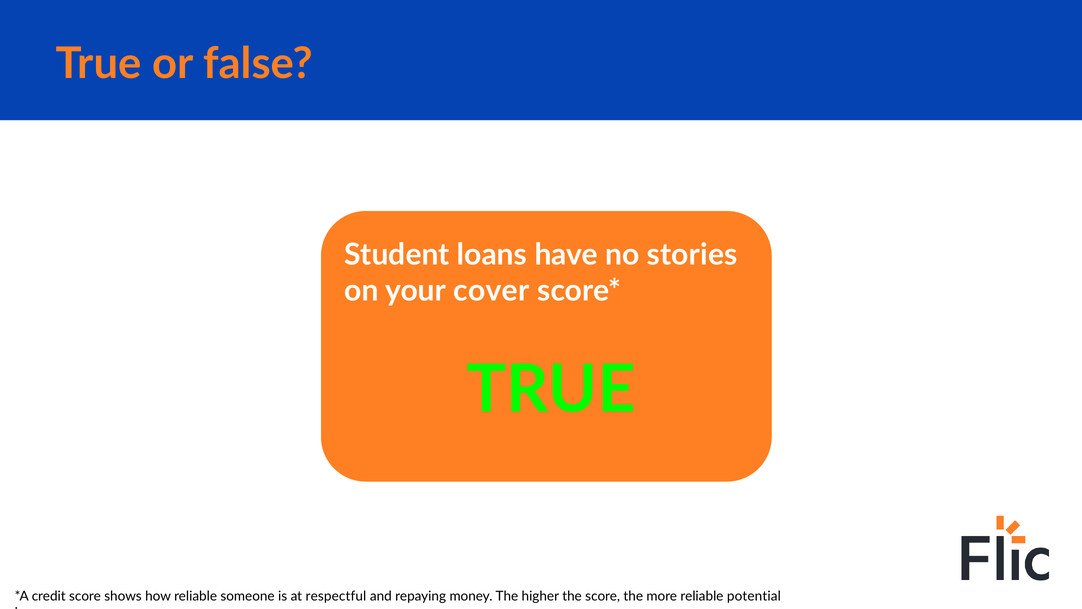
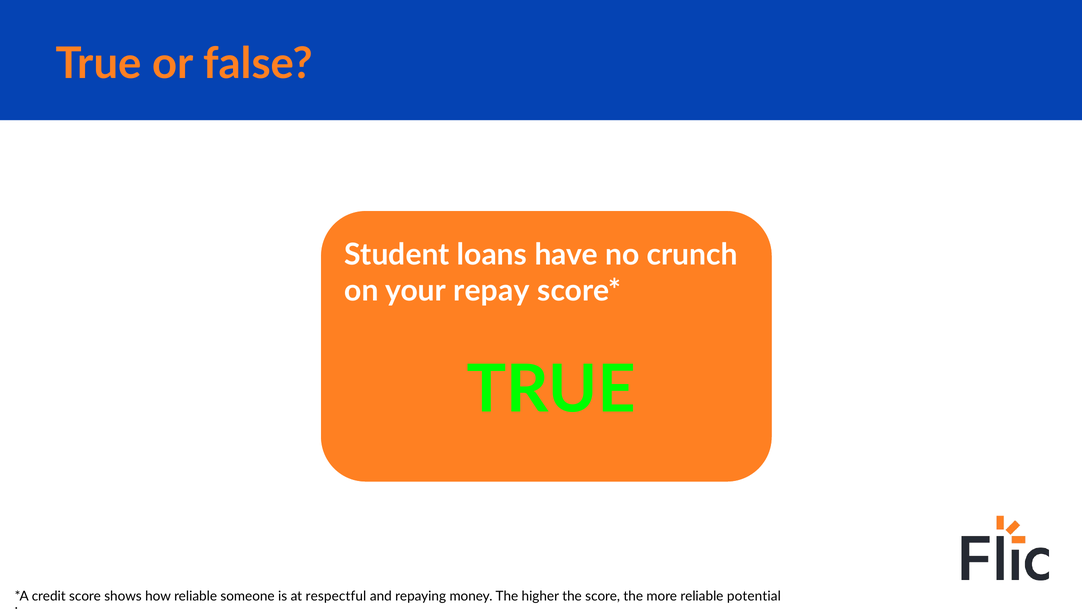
stories: stories -> crunch
cover: cover -> repay
